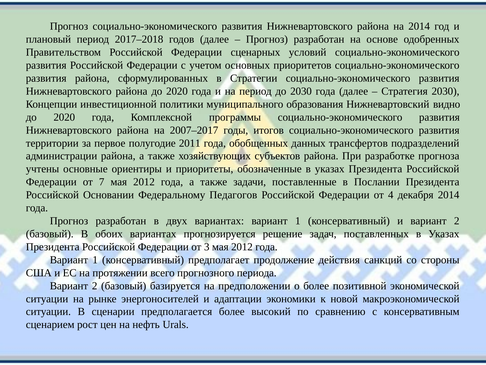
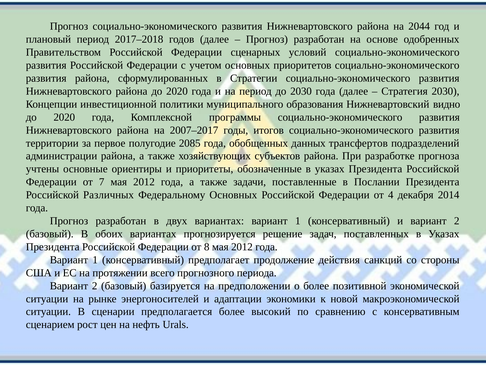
на 2014: 2014 -> 2044
2011: 2011 -> 2085
Основании: Основании -> Различных
Федеральному Педагогов: Педагогов -> Основных
3: 3 -> 8
